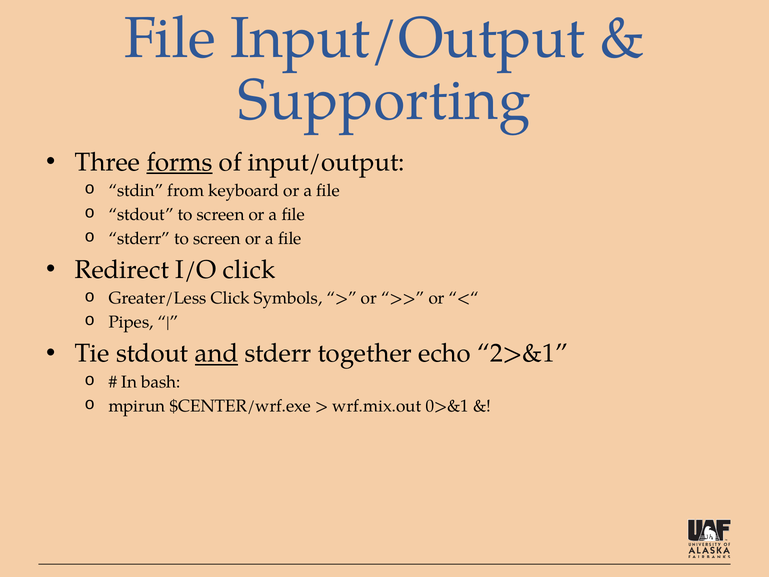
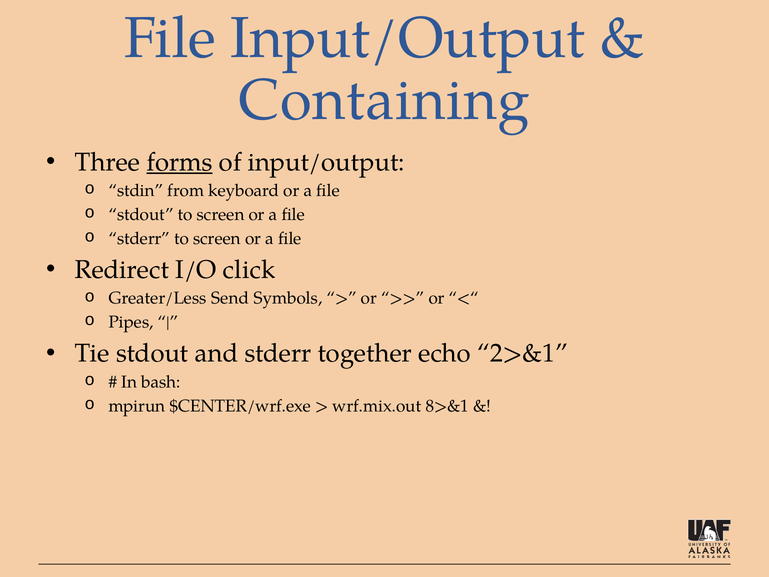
Supporting: Supporting -> Containing
Greater/Less Click: Click -> Send
and underline: present -> none
0>&1: 0>&1 -> 8>&1
